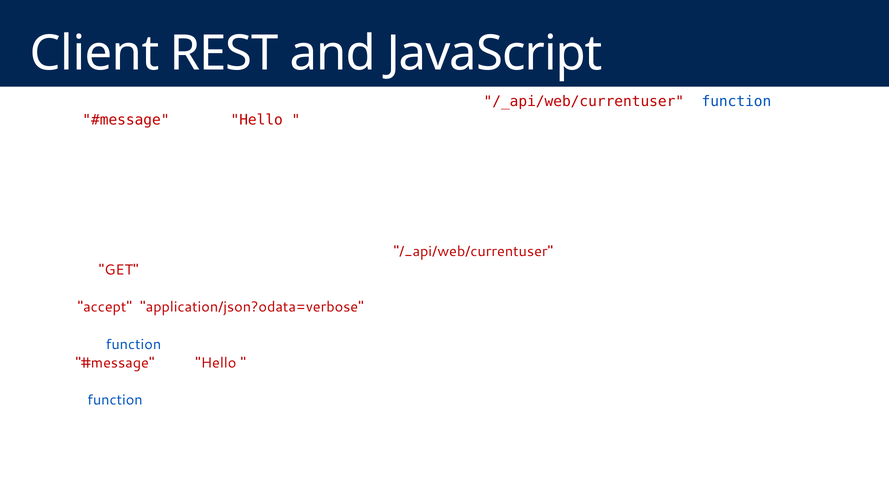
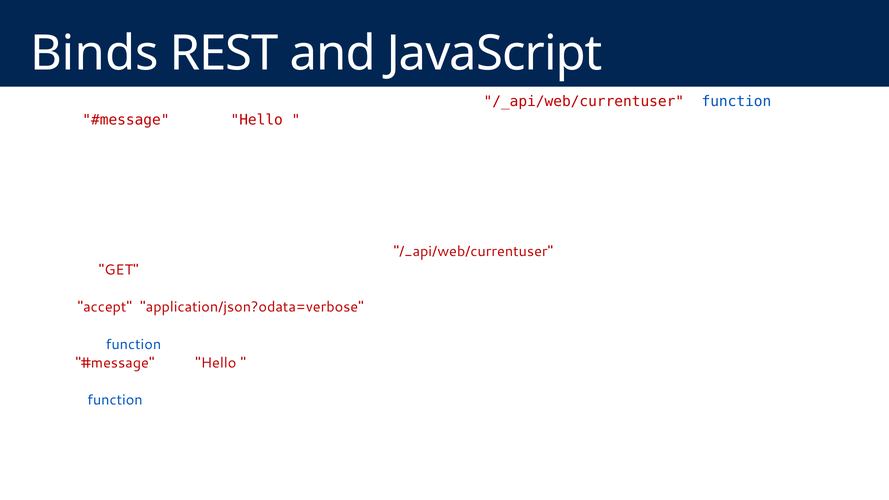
Client: Client -> Binds
